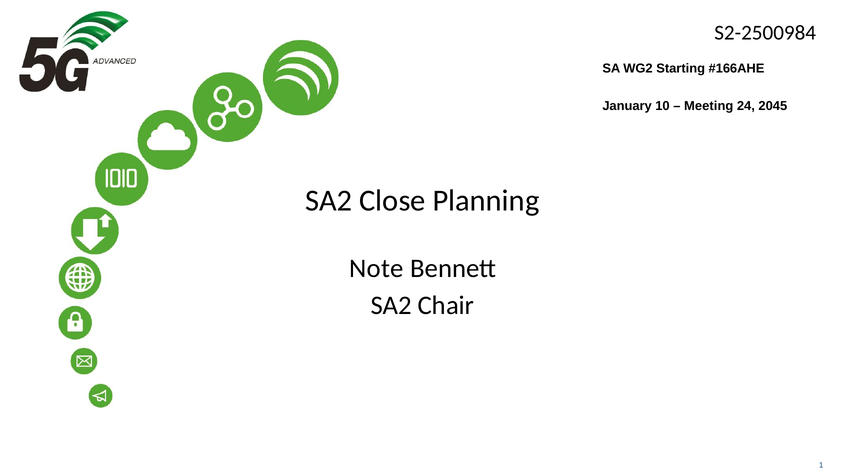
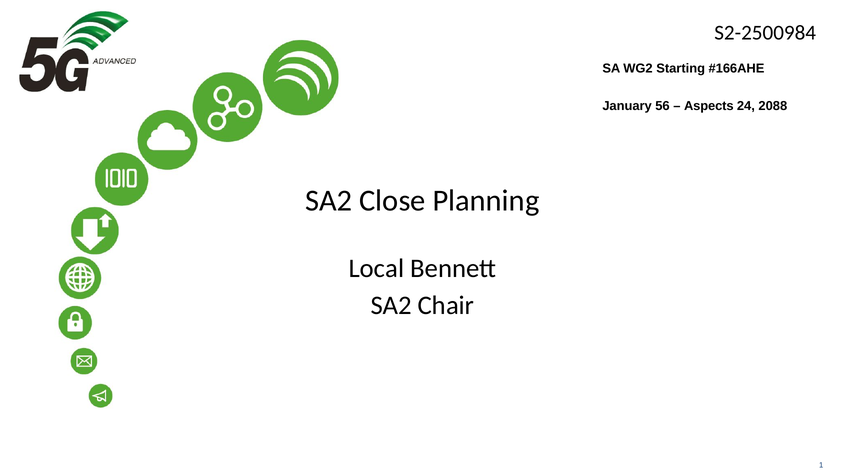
10: 10 -> 56
Meeting: Meeting -> Aspects
2045: 2045 -> 2088
Note: Note -> Local
